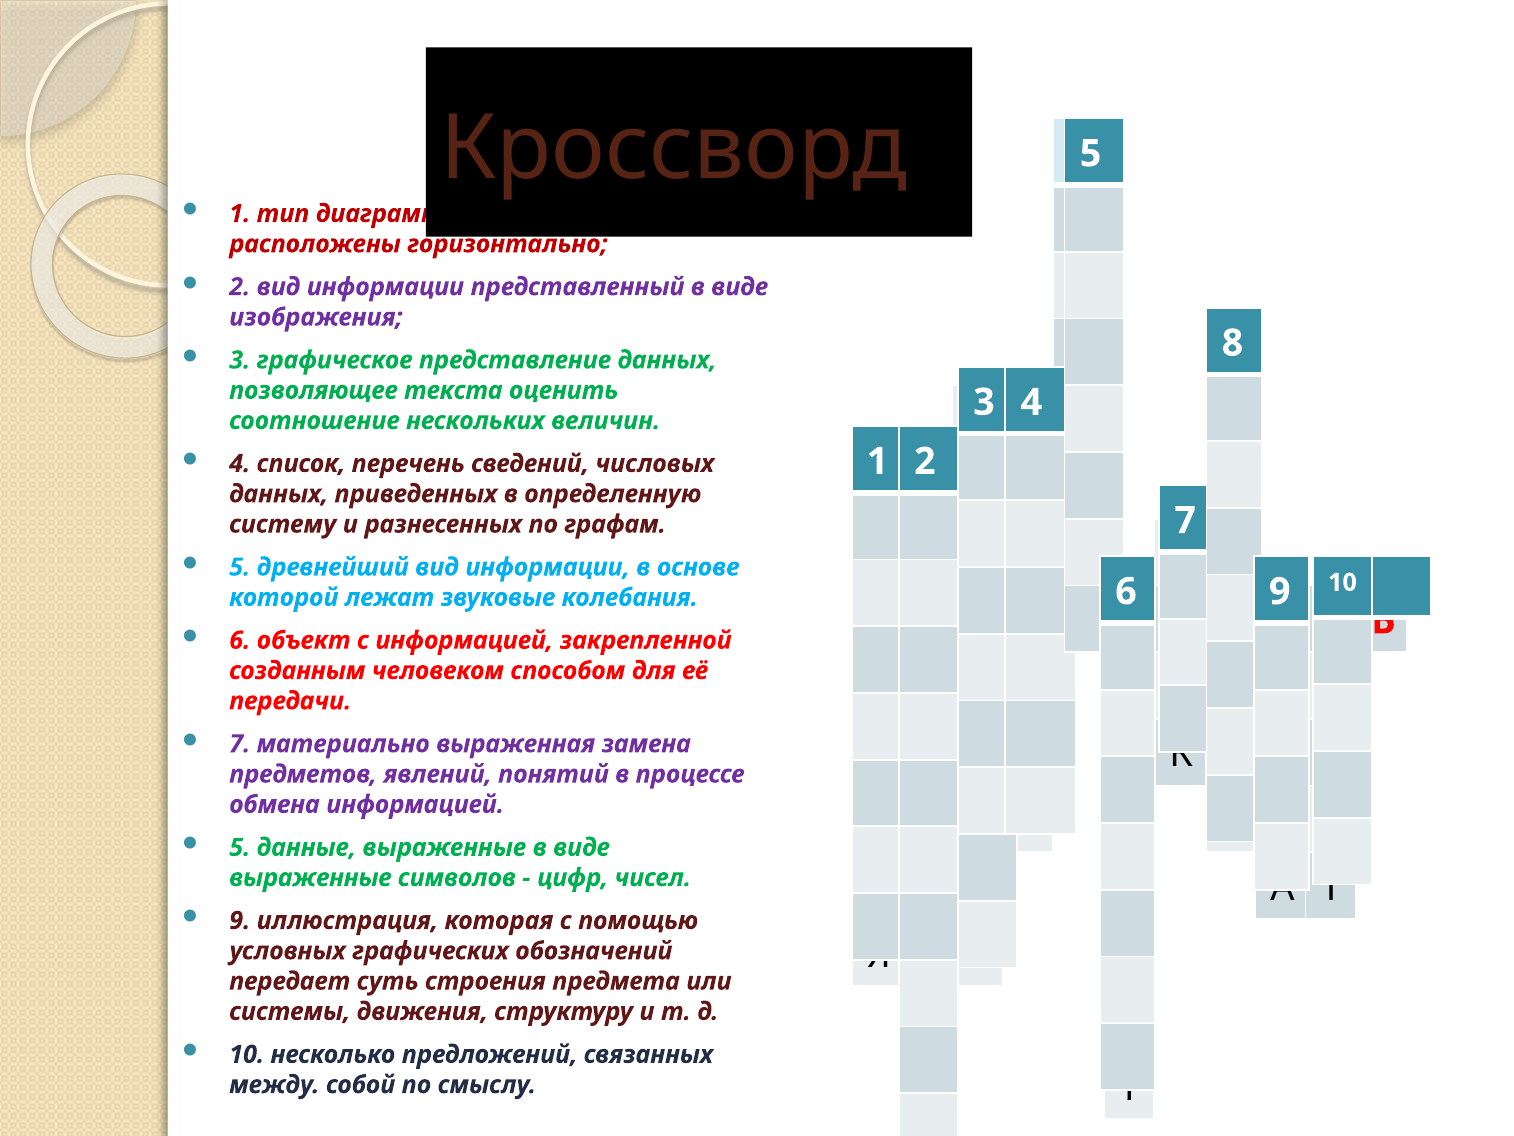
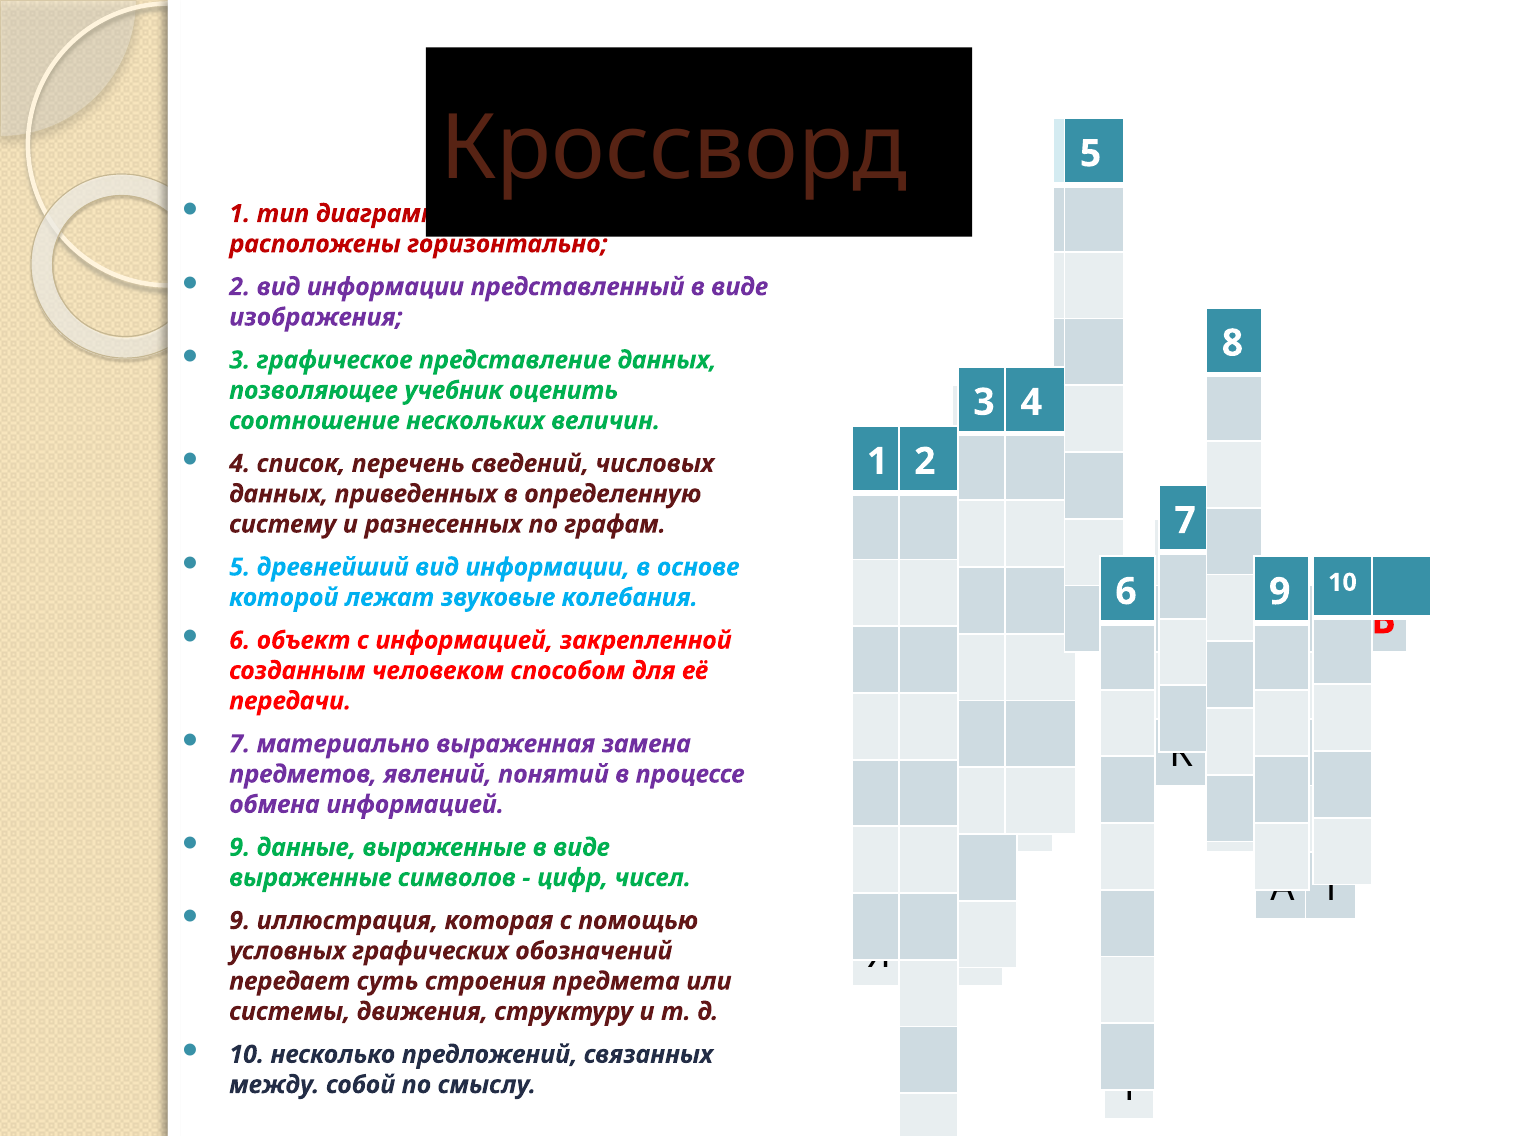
текста: текста -> учебник
5 at (240, 847): 5 -> 9
